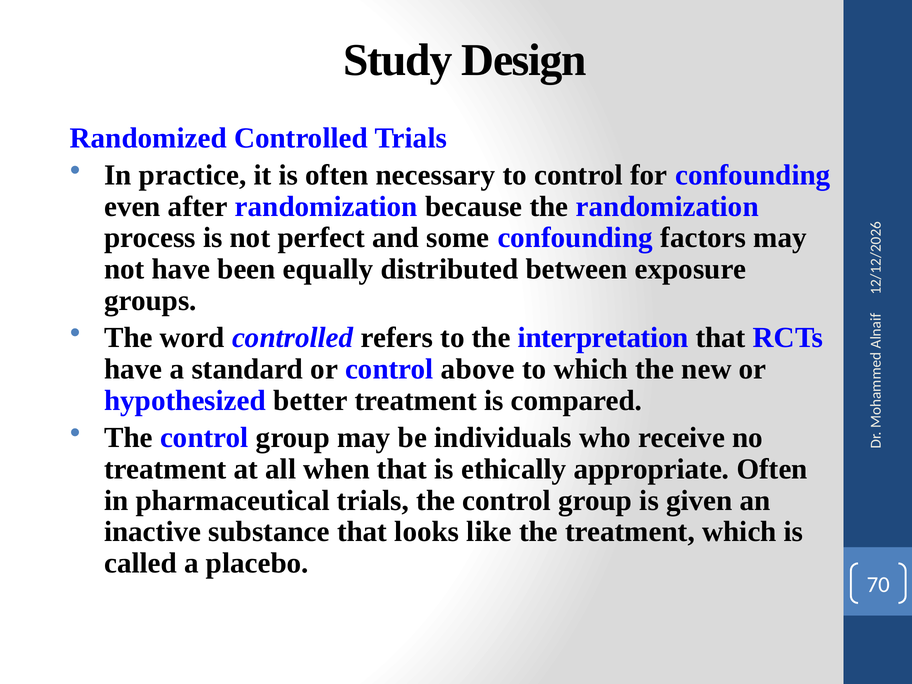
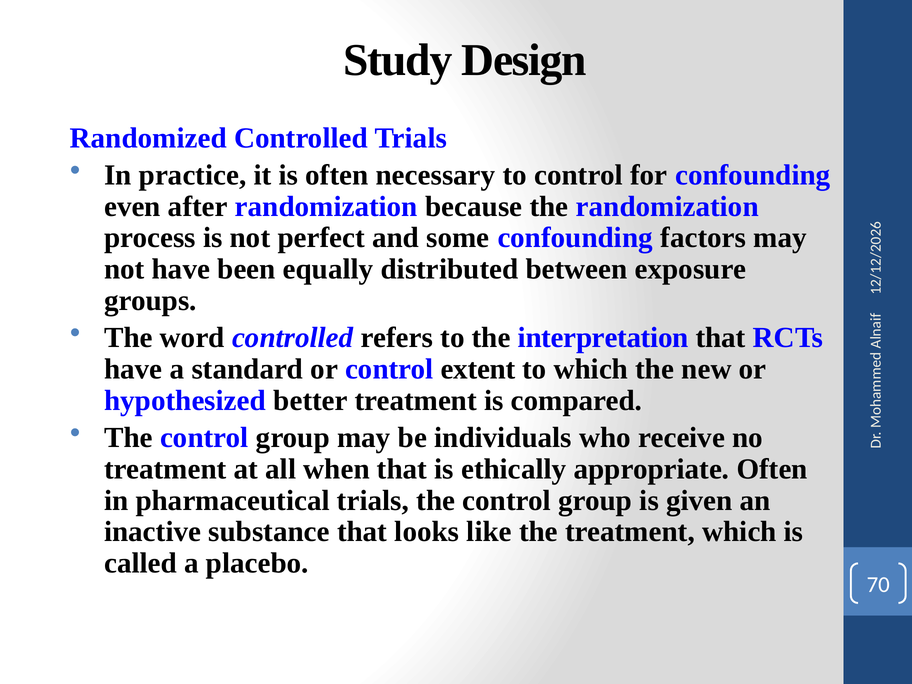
above: above -> extent
